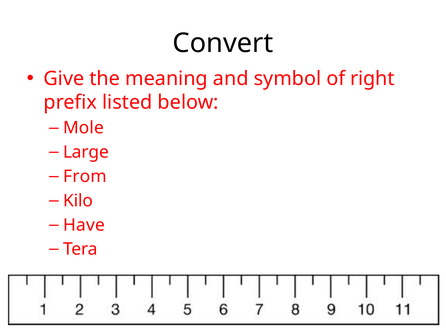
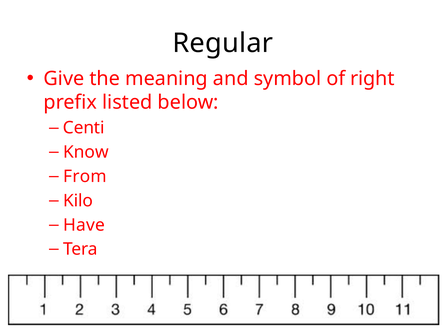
Convert: Convert -> Regular
Mole: Mole -> Centi
Large: Large -> Know
